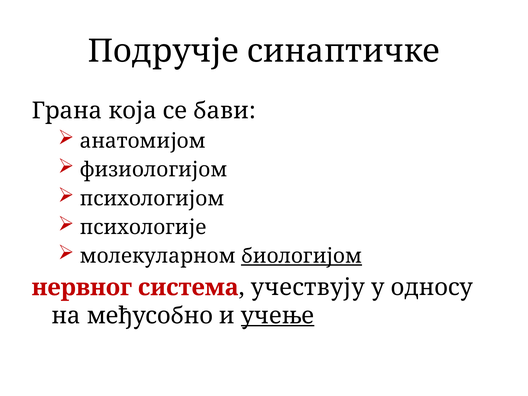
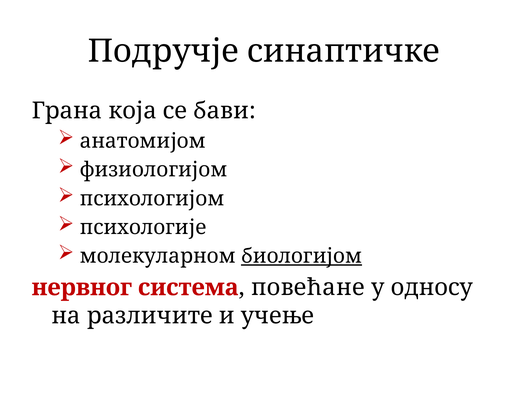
учествују: учествују -> повећане
међусобно: међусобно -> различите
учење underline: present -> none
